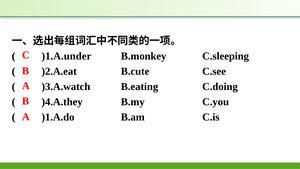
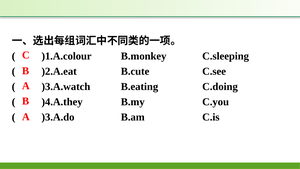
)1.A.under: )1.A.under -> )1.A.colour
)1.A.do: )1.A.do -> )3.A.do
